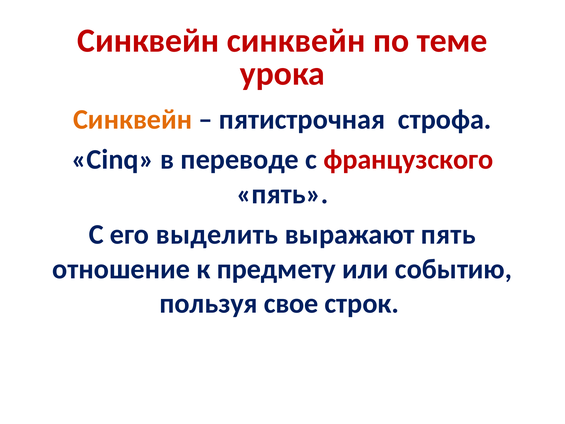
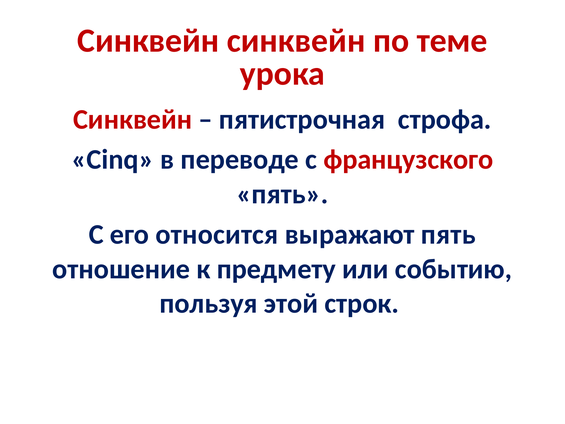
Синквейн at (133, 119) colour: orange -> red
выделить: выделить -> относится
свое: свое -> этой
